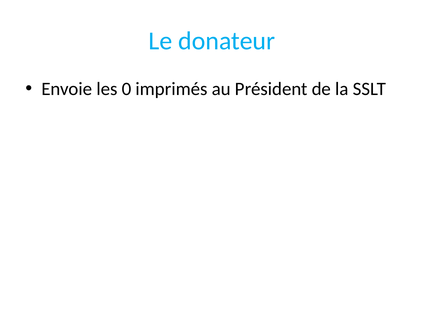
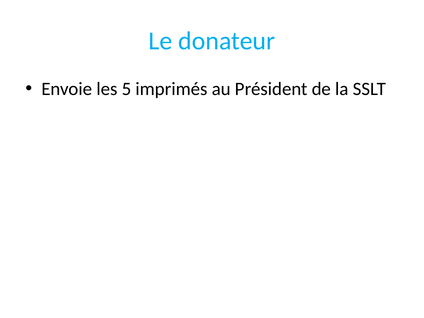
0: 0 -> 5
